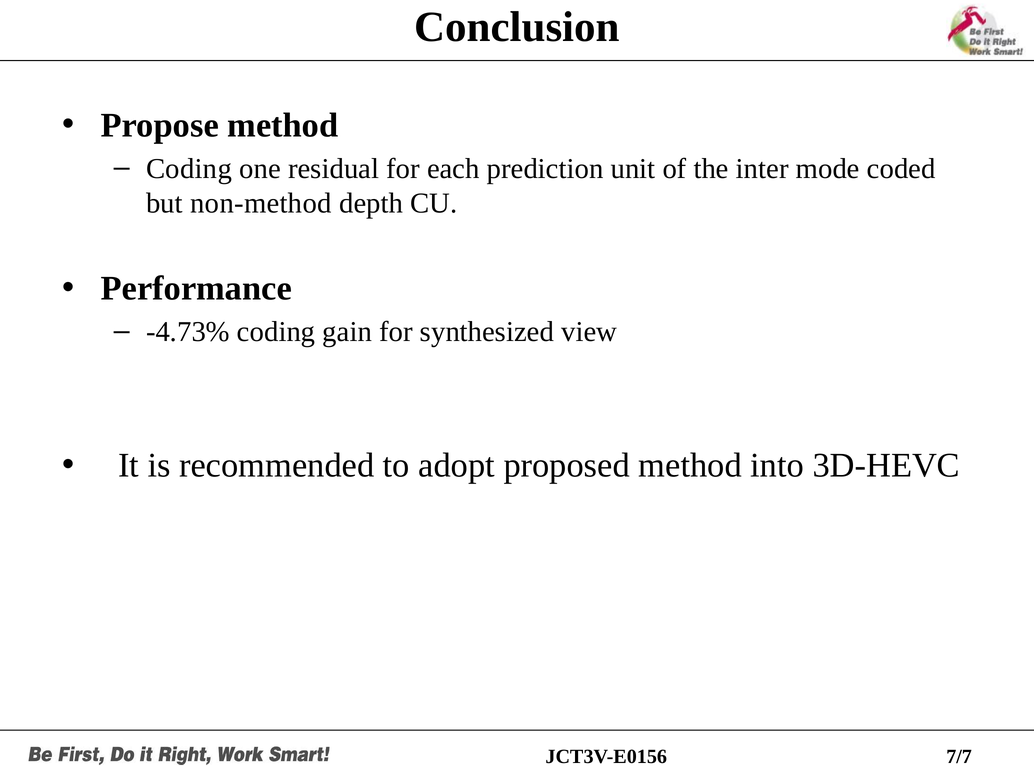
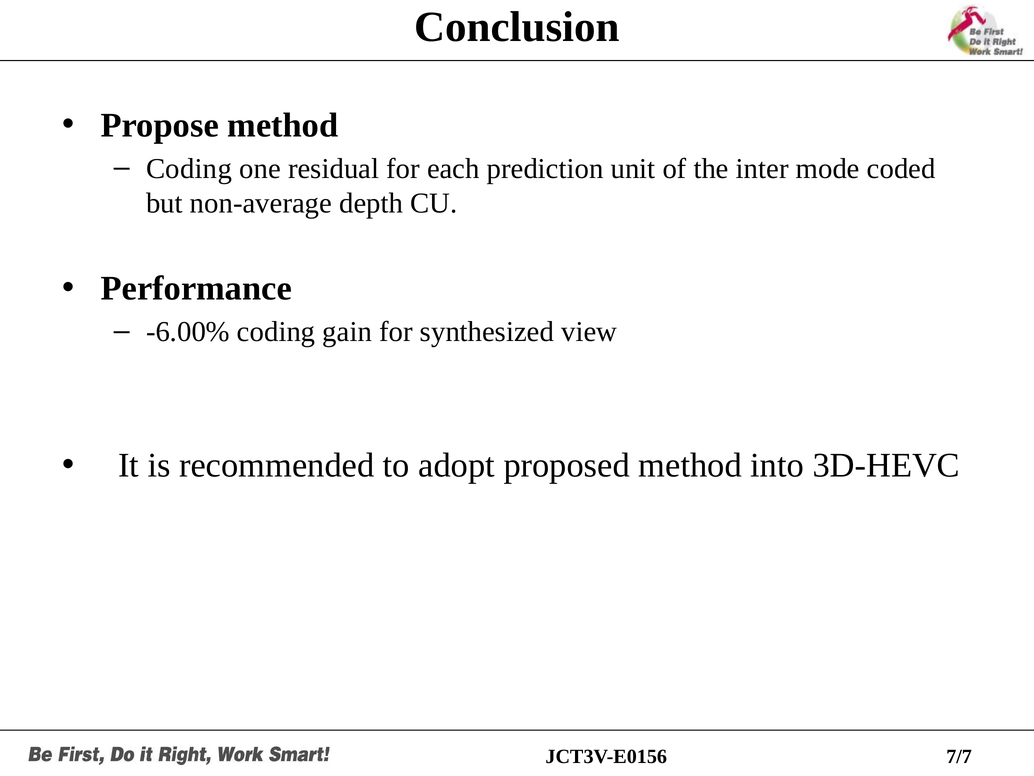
non-method: non-method -> non-average
-4.73%: -4.73% -> -6.00%
